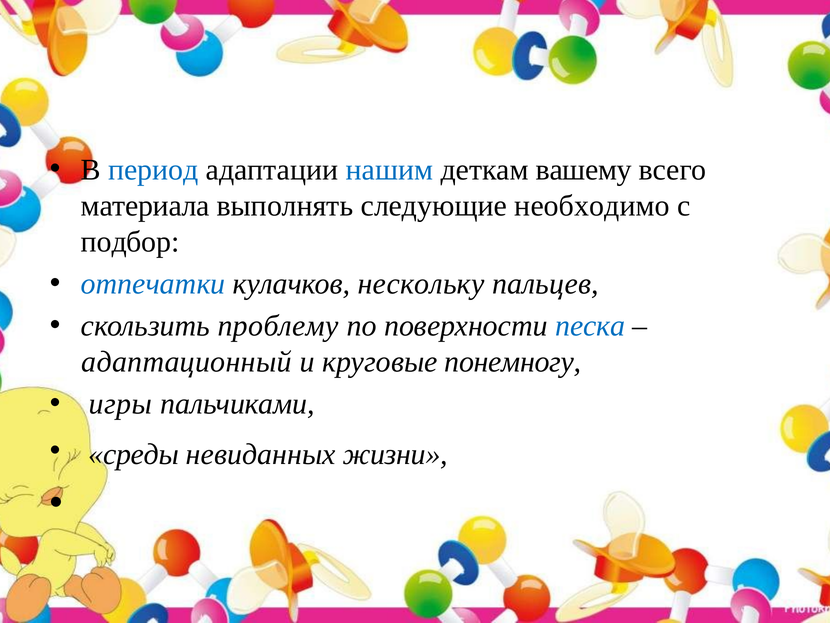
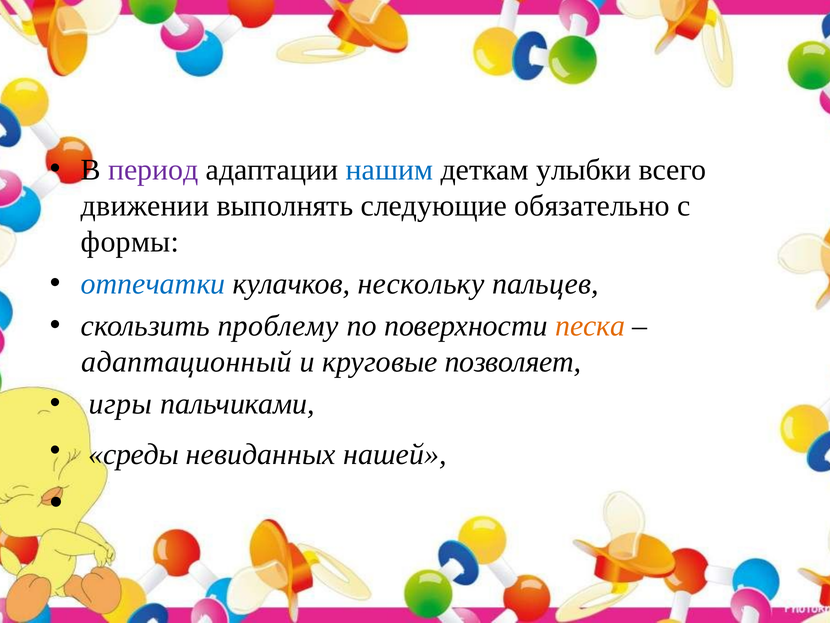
период colour: blue -> purple
вашему: вашему -> улыбки
материала: материала -> движении
необходимо: необходимо -> обязательно
подбор: подбор -> формы
песка colour: blue -> orange
понемногу: понемногу -> позволяет
жизни: жизни -> нашей
